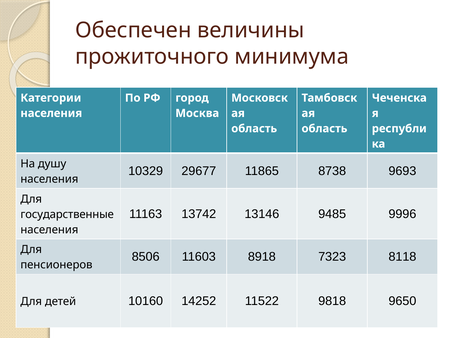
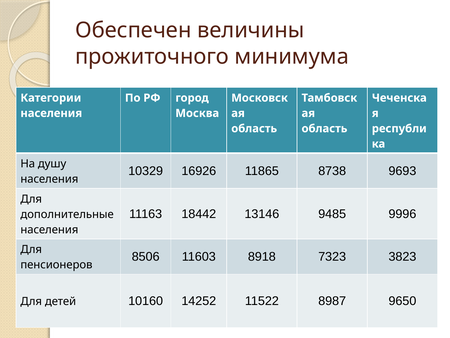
29677: 29677 -> 16926
13742: 13742 -> 18442
государственные: государственные -> дополнительные
8118: 8118 -> 3823
9818: 9818 -> 8987
